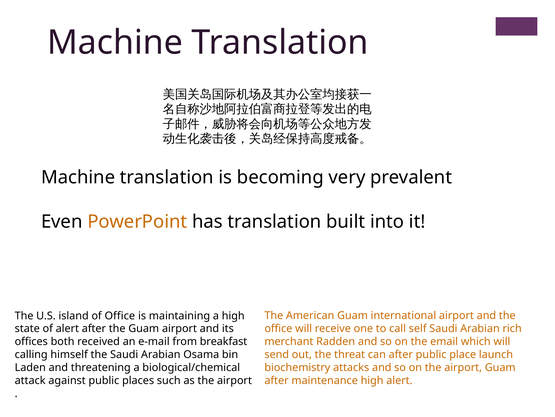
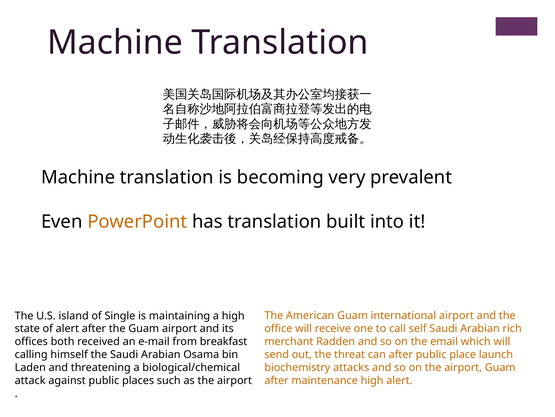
of Office: Office -> Single
